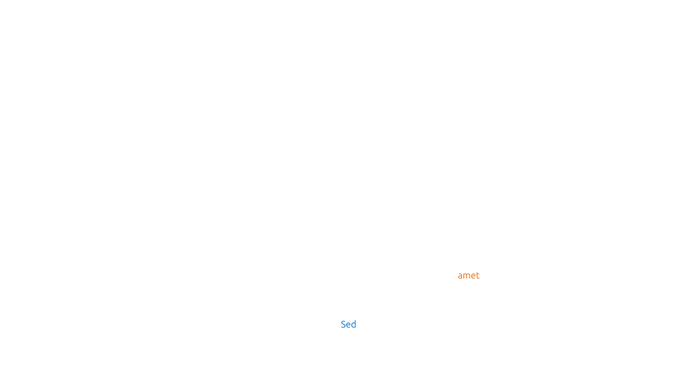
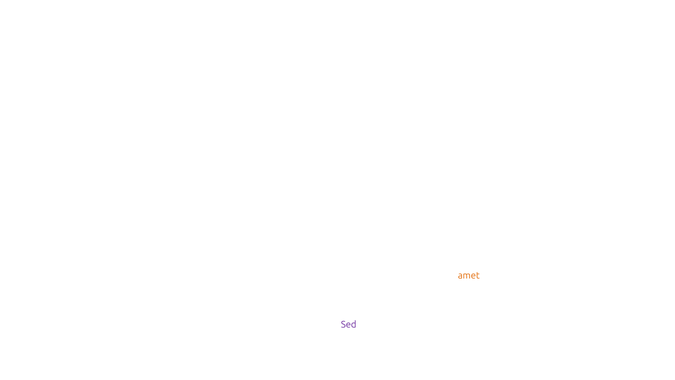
Sed colour: blue -> purple
